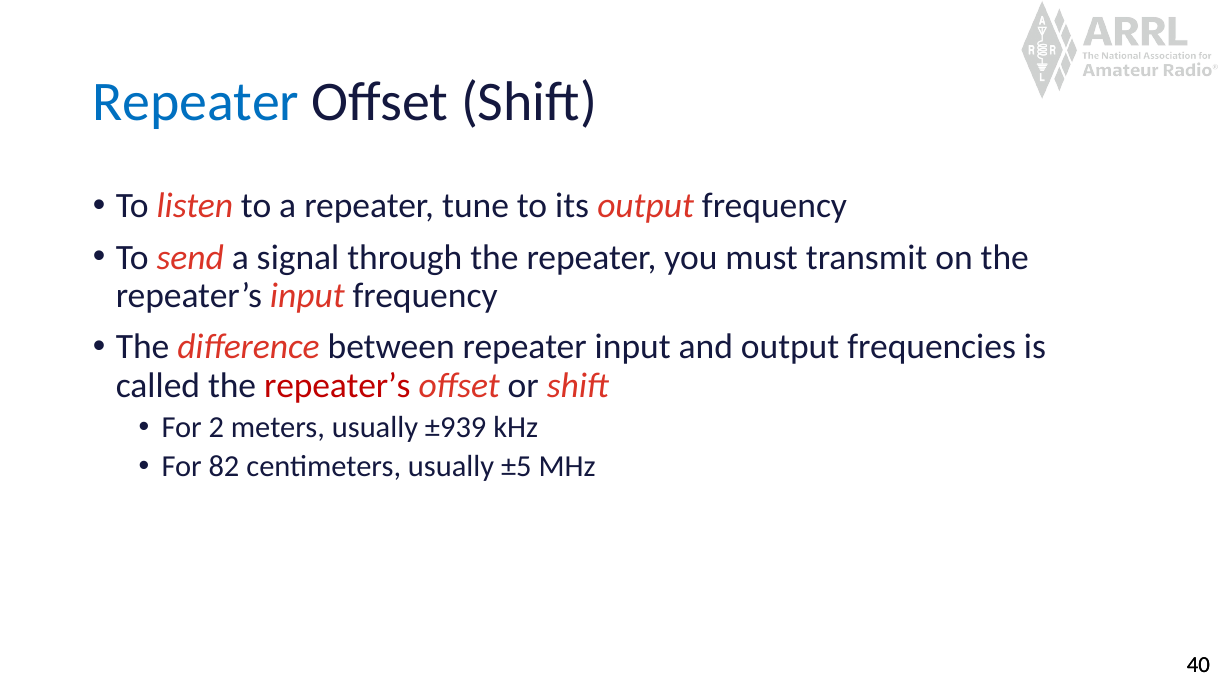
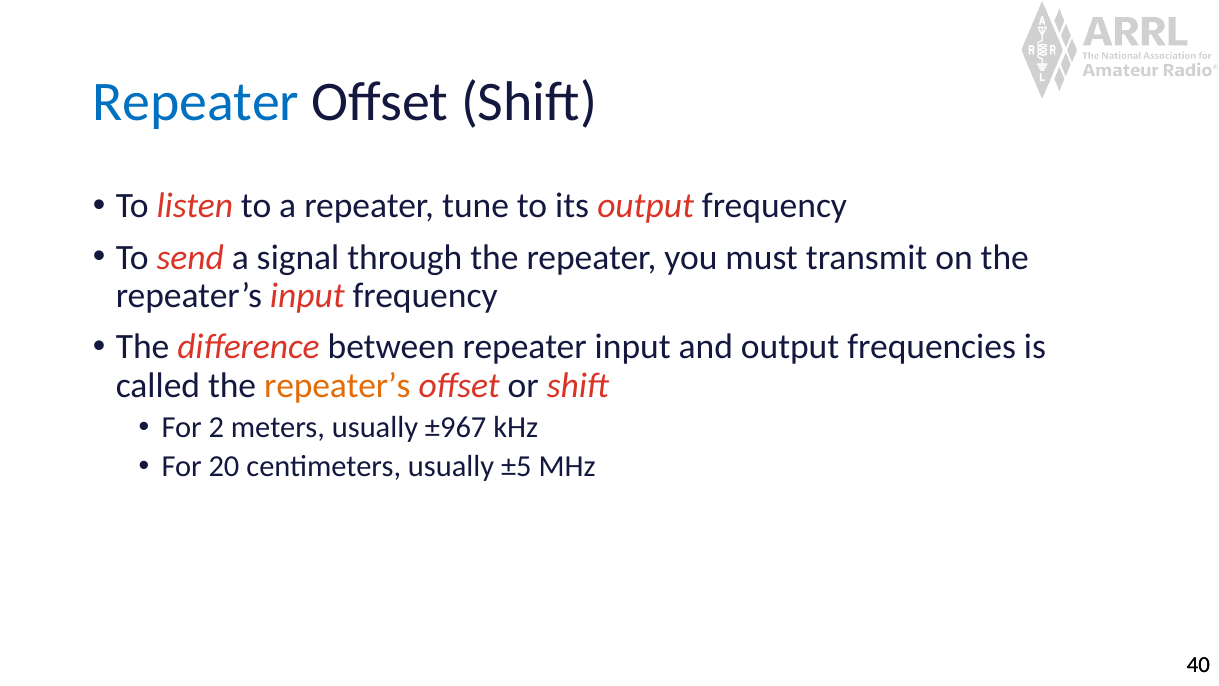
repeater’s at (337, 385) colour: red -> orange
±939: ±939 -> ±967
82: 82 -> 20
